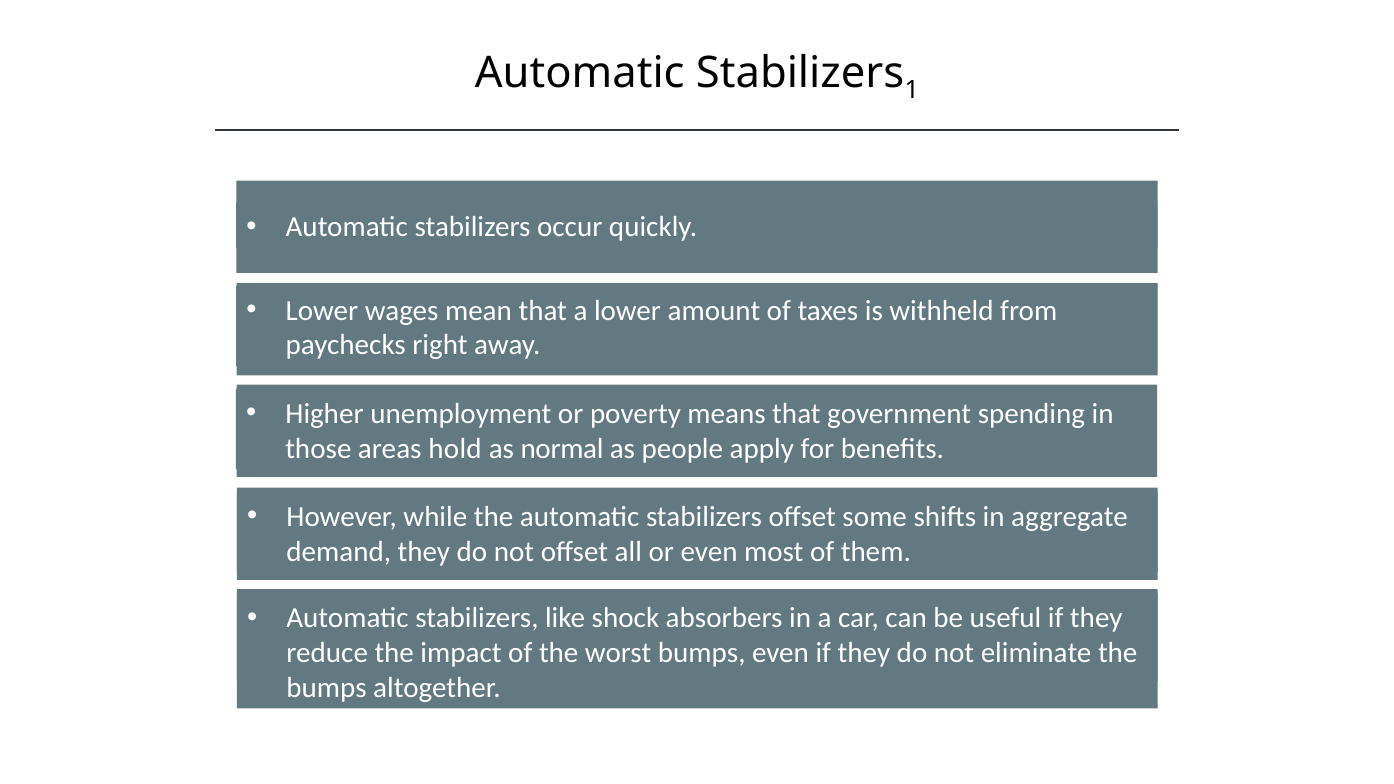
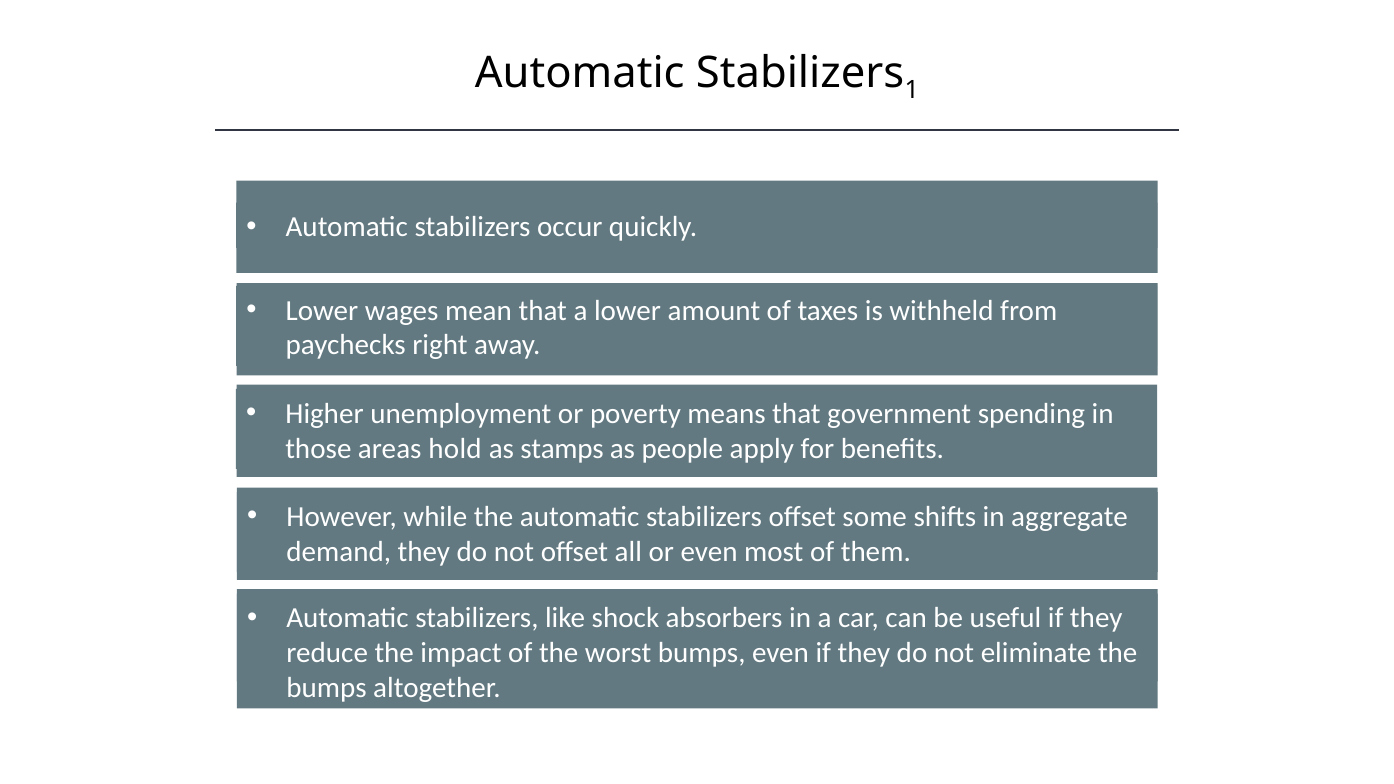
normal: normal -> stamps
